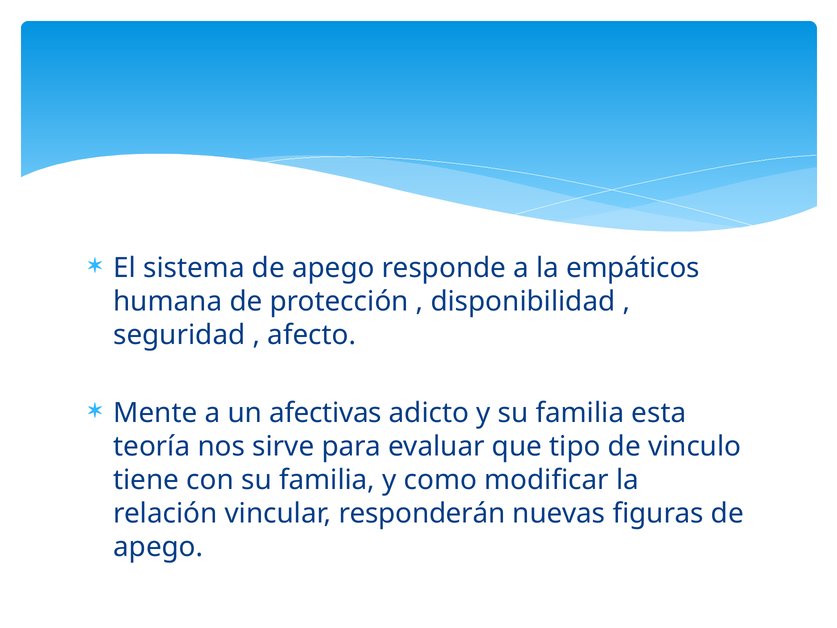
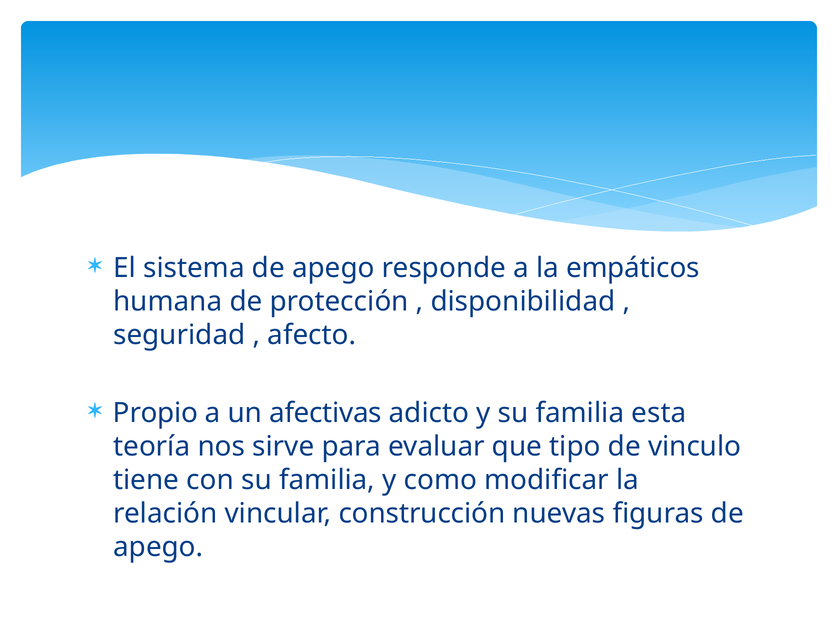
Mente: Mente -> Propio
responderán: responderán -> construcción
